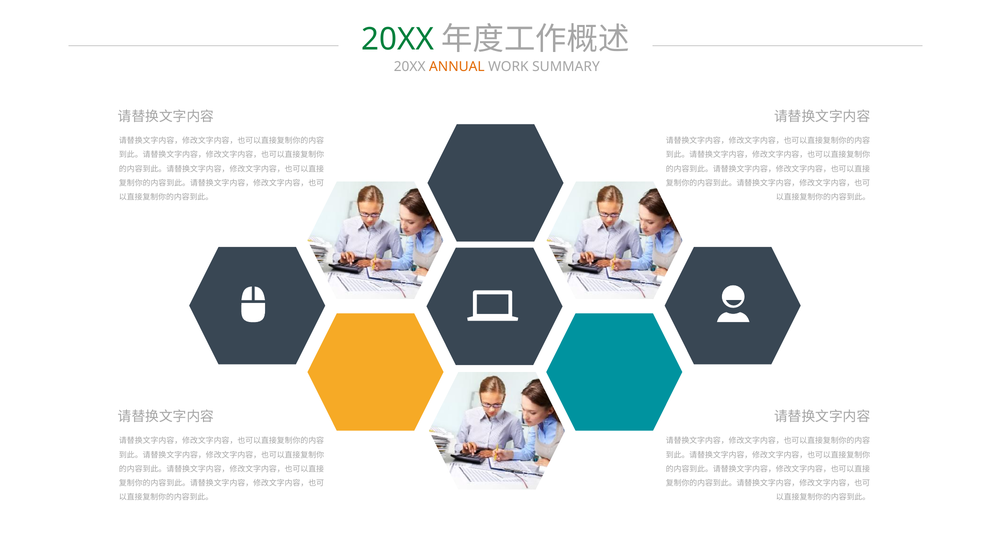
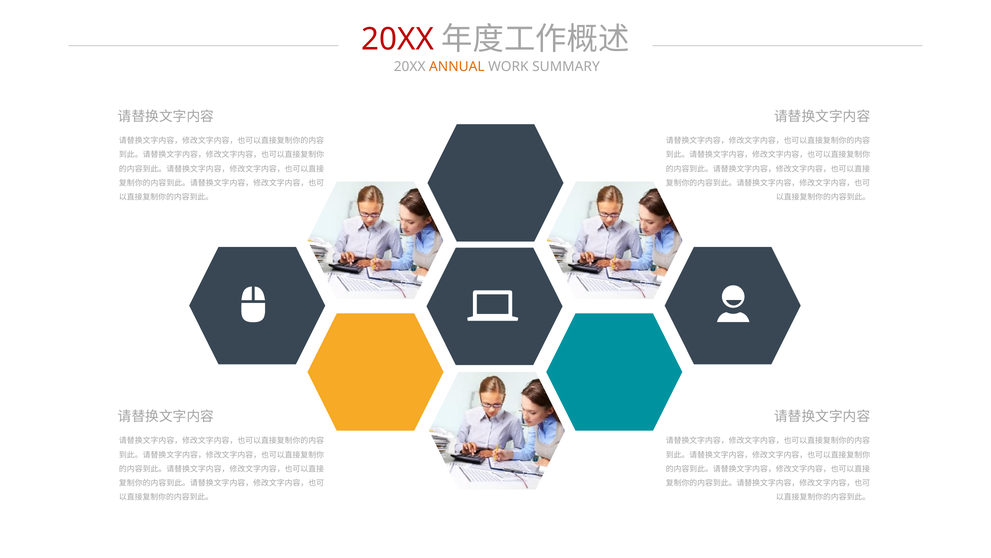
20XX at (398, 39) colour: green -> red
